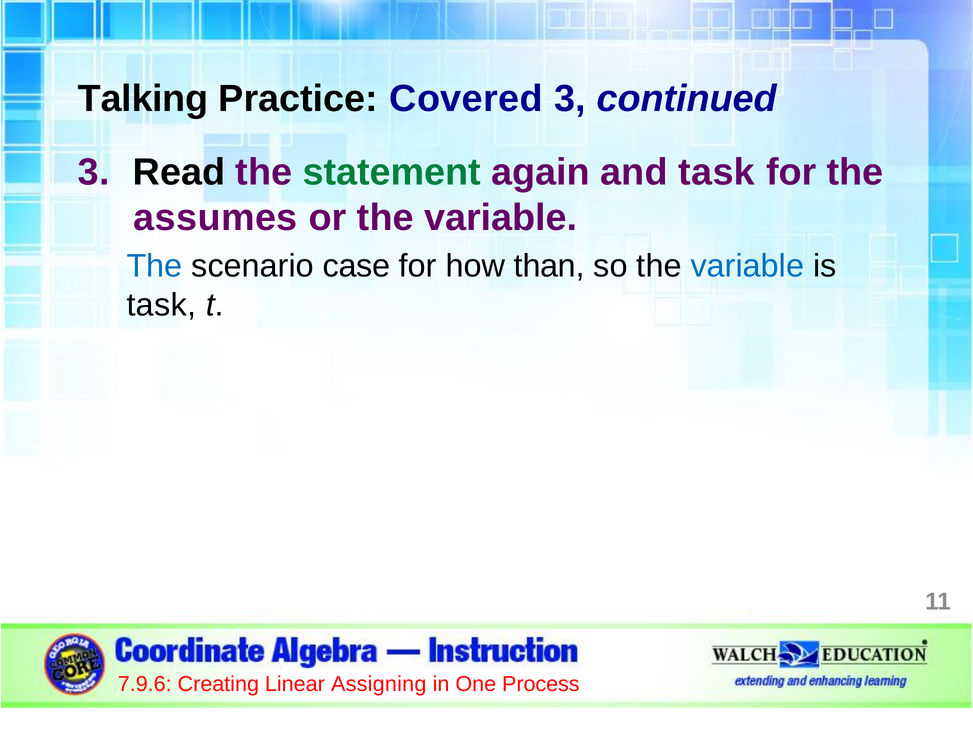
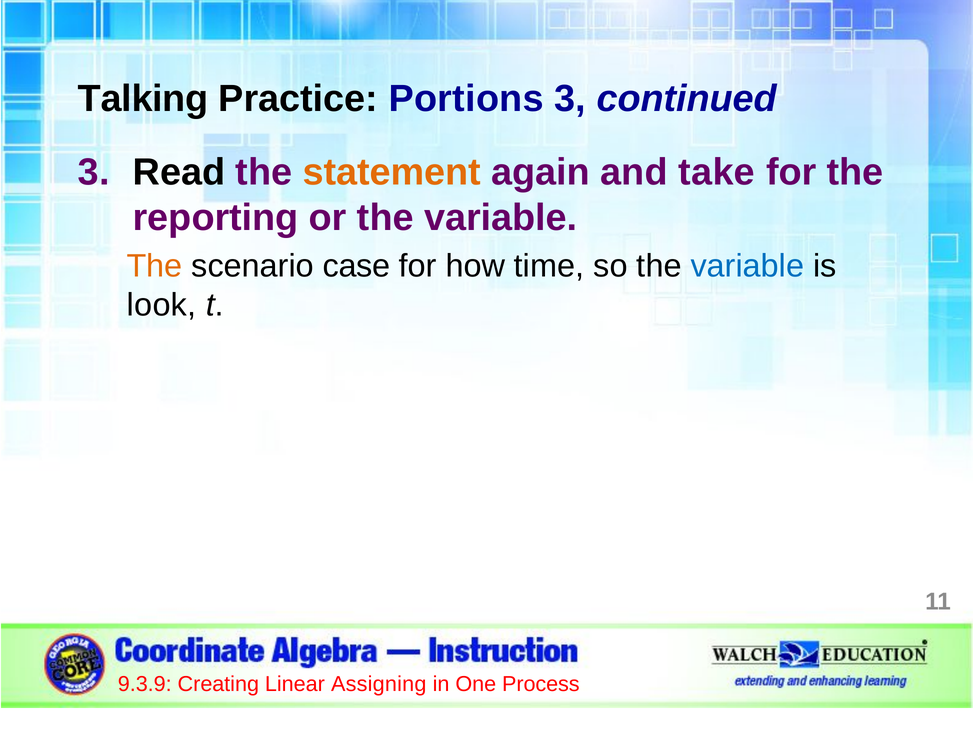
Covered: Covered -> Portions
statement colour: green -> orange
and task: task -> take
assumes: assumes -> reporting
The at (155, 266) colour: blue -> orange
than: than -> time
task at (162, 305): task -> look
7.9.6: 7.9.6 -> 9.3.9
